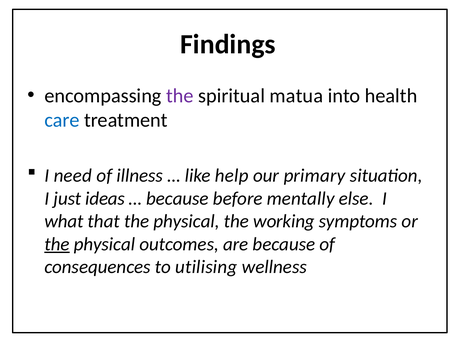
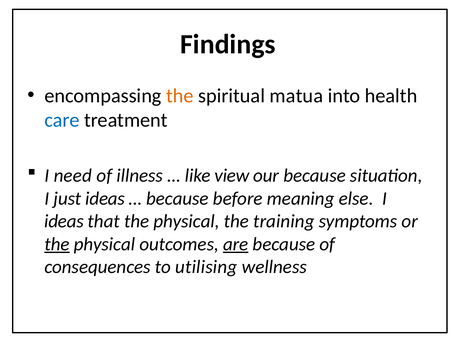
the at (180, 96) colour: purple -> orange
help: help -> view
our primary: primary -> because
mentally: mentally -> meaning
what at (64, 221): what -> ideas
working: working -> training
are underline: none -> present
